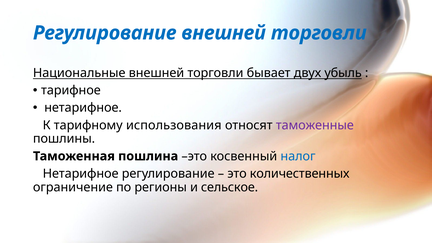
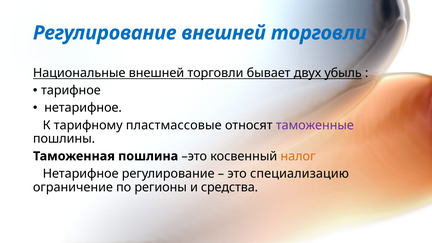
использования: использования -> пластмассовые
налог colour: blue -> orange
количественных: количественных -> специализацию
сельское: сельское -> средства
